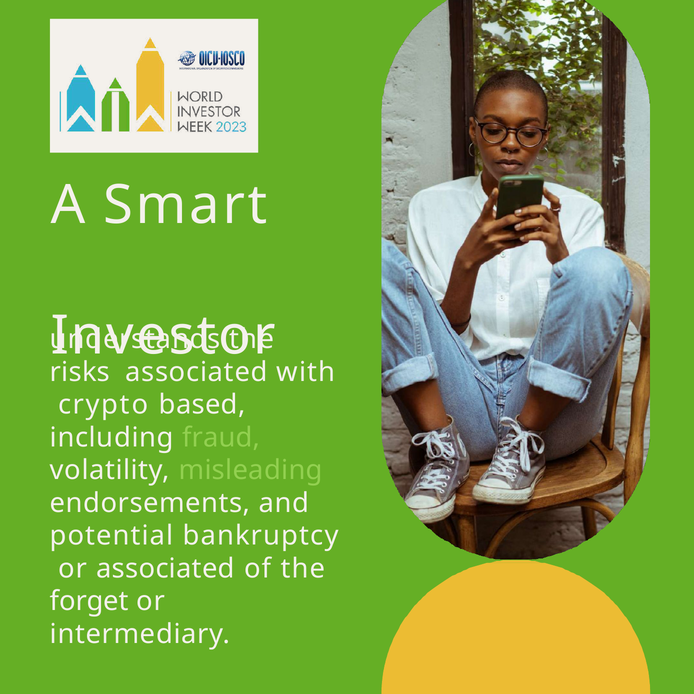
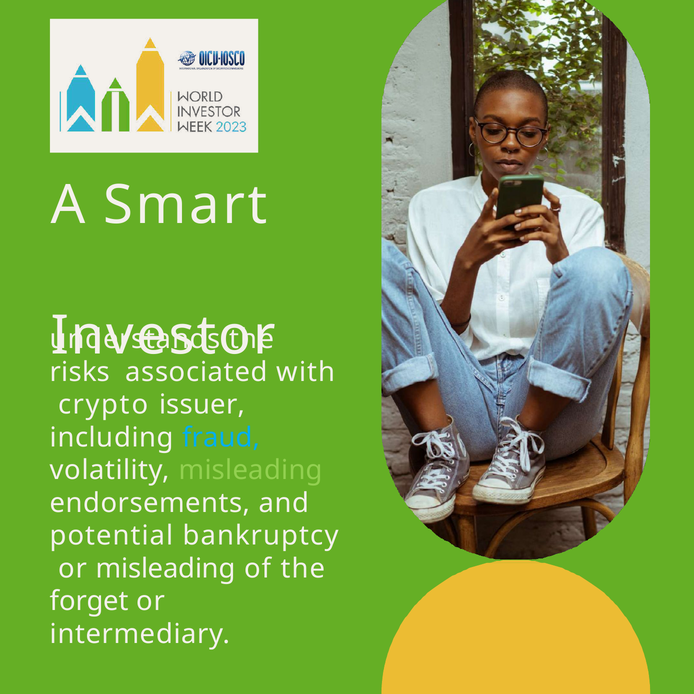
based: based -> issuer
fraud colour: light green -> light blue
or associated: associated -> misleading
